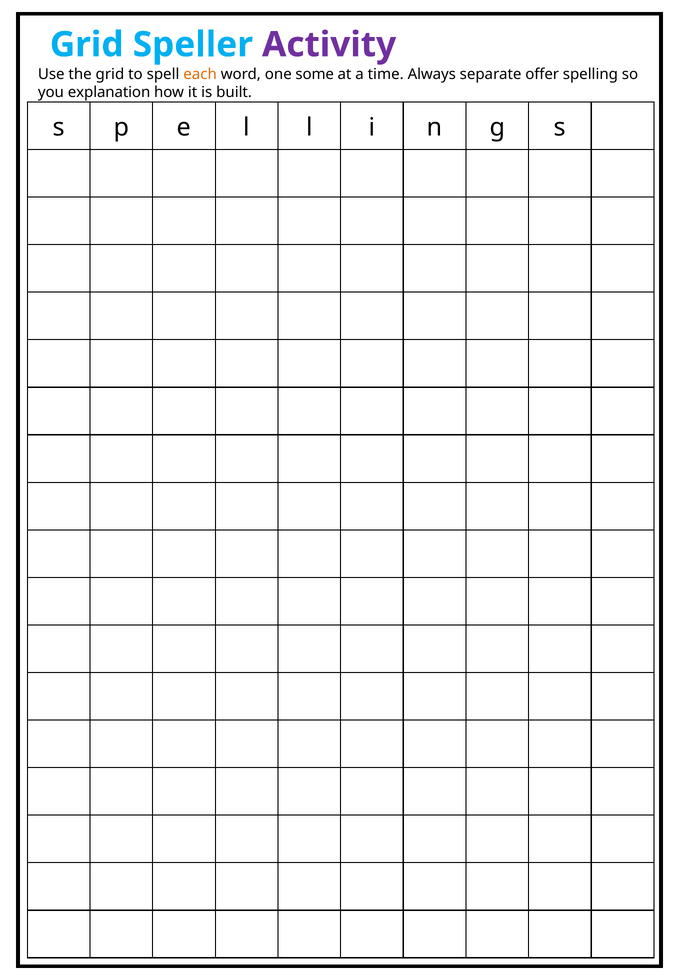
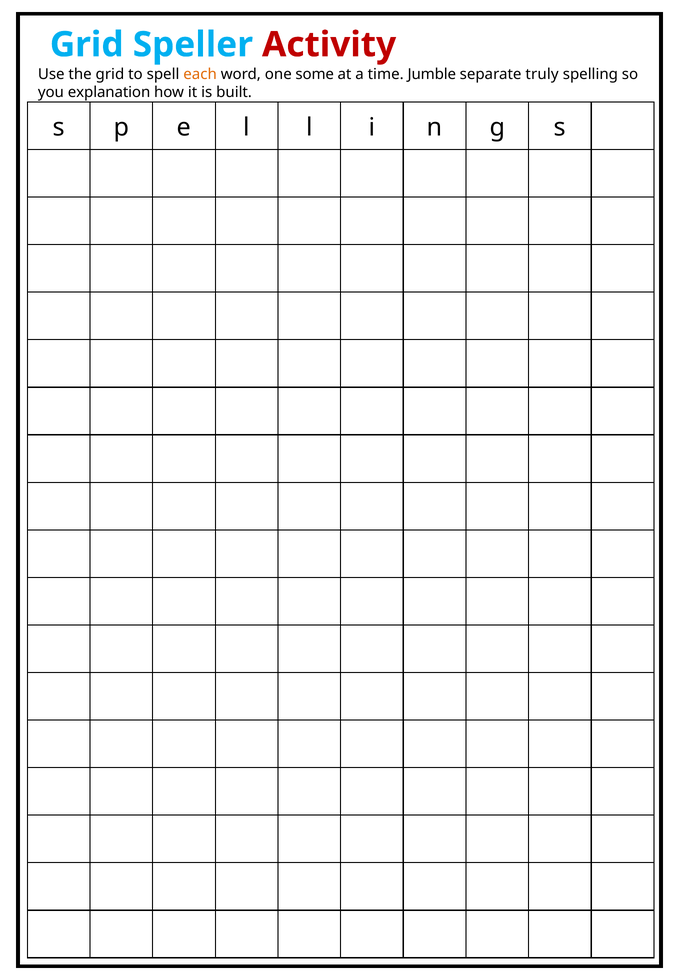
Activity colour: purple -> red
Always: Always -> Jumble
offer: offer -> truly
